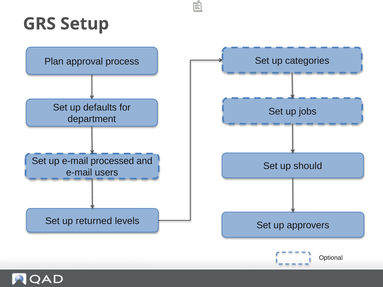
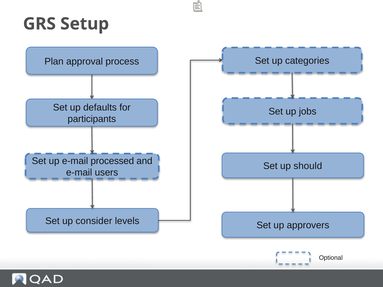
department: department -> participants
returned: returned -> consider
